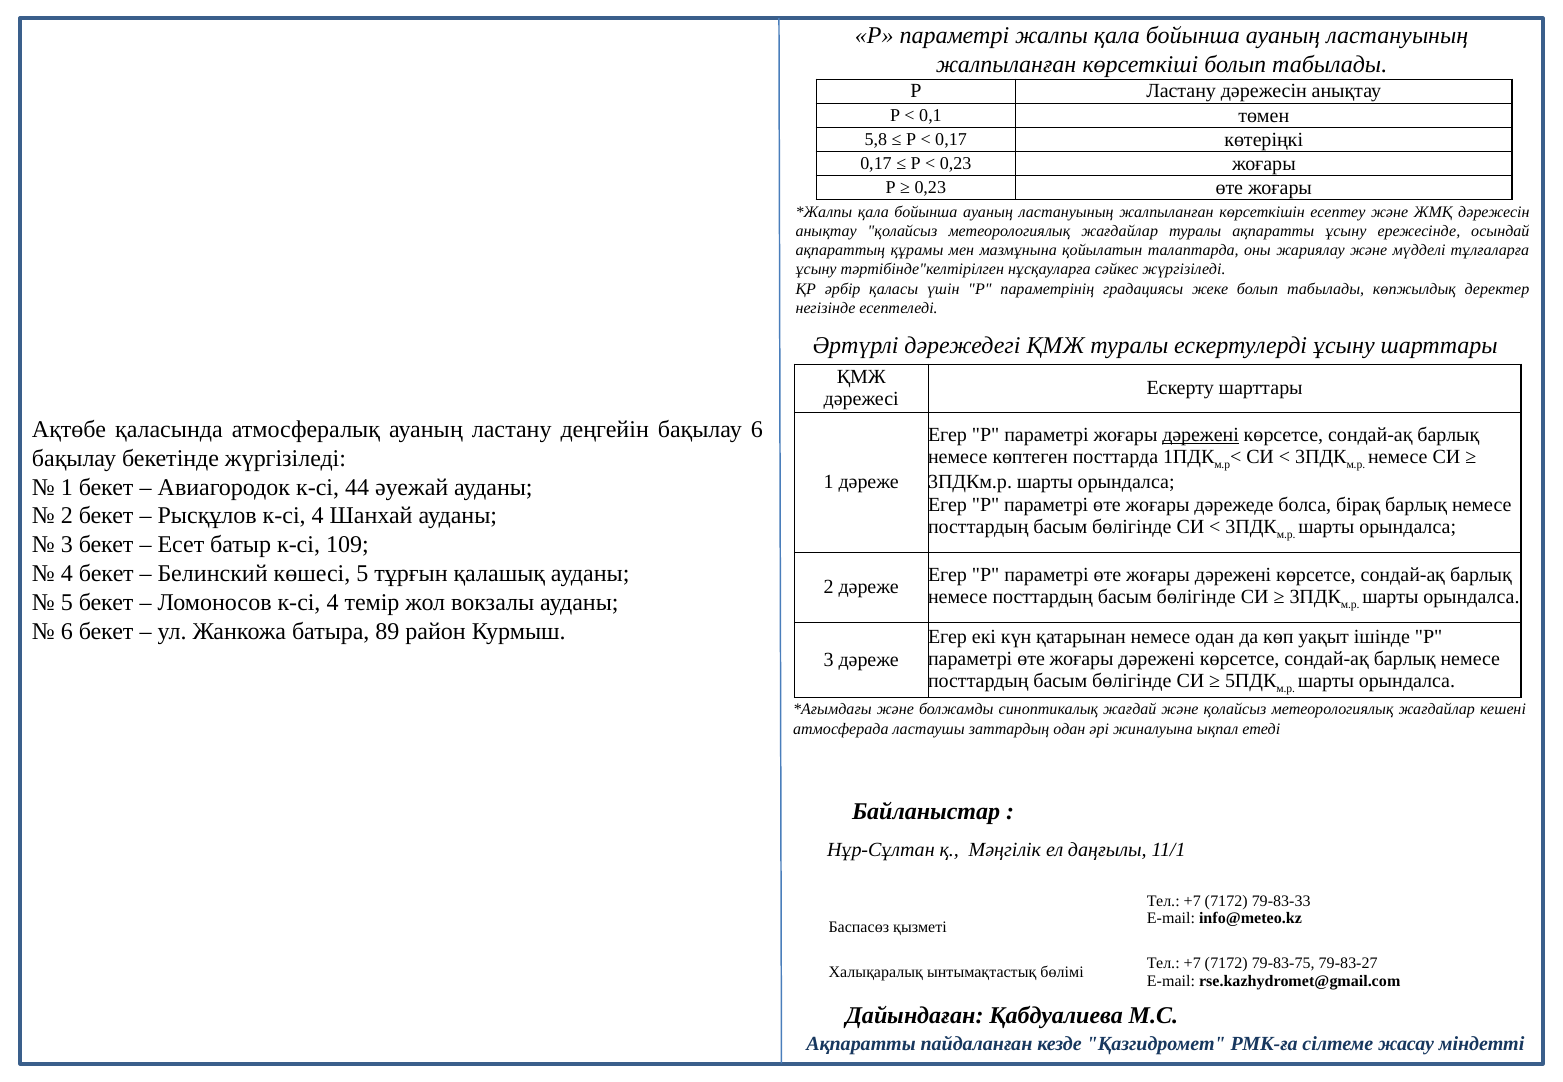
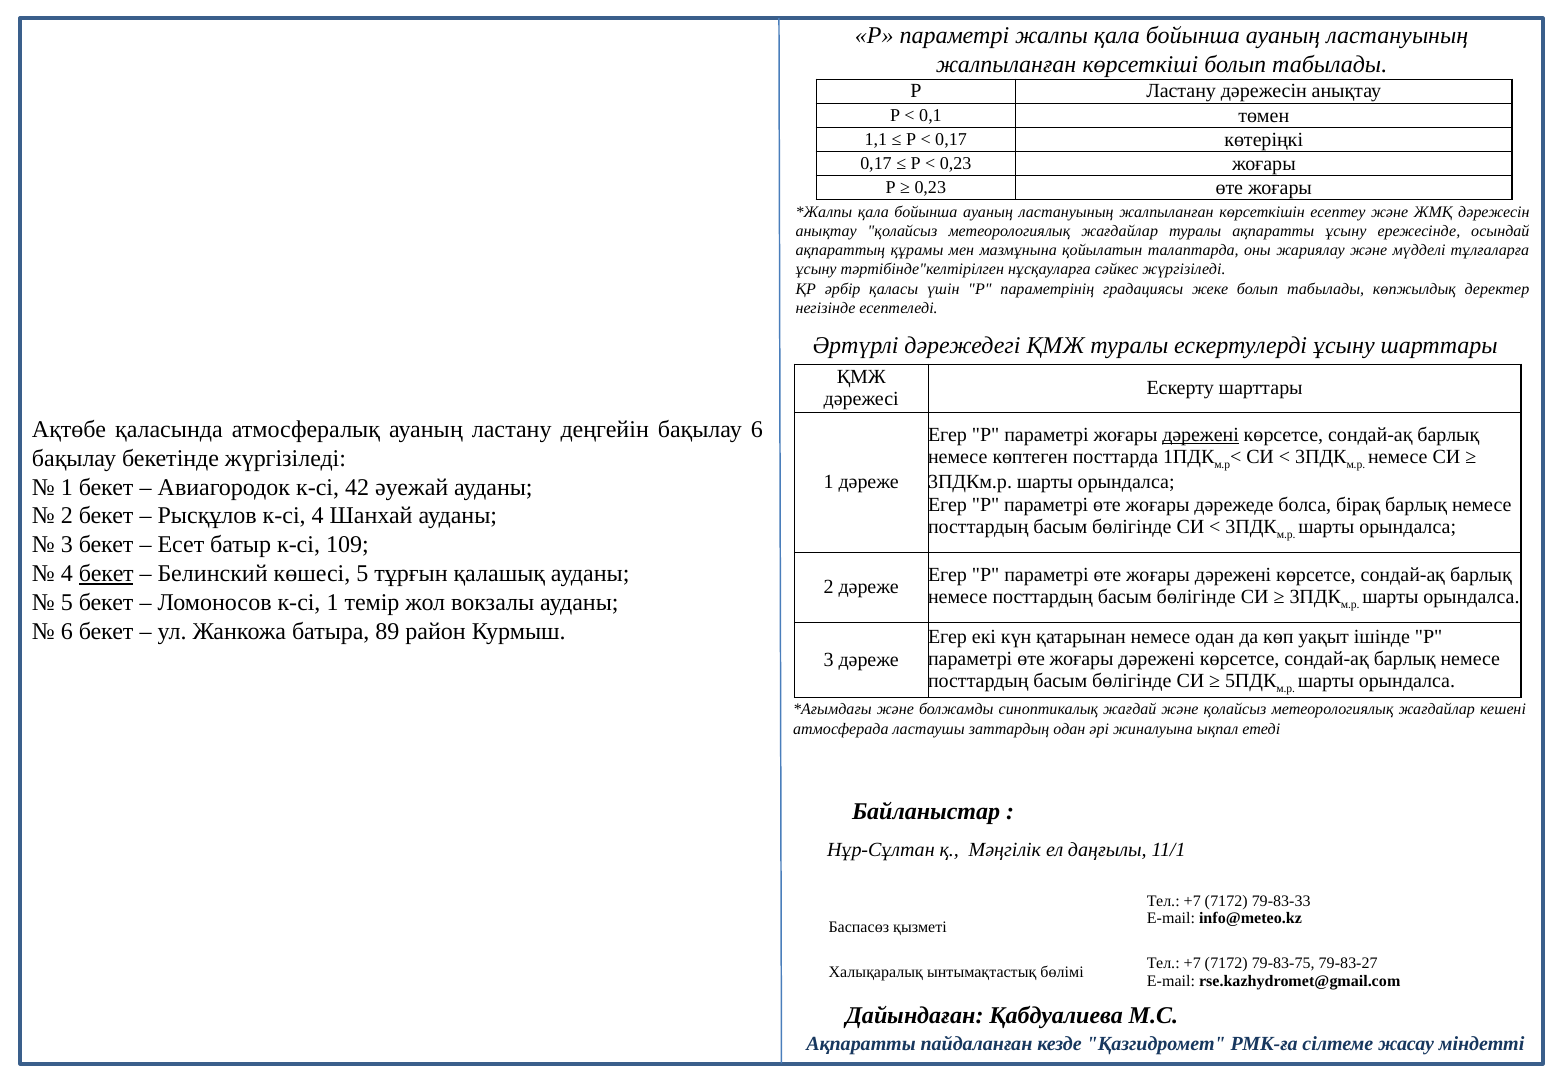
5,8: 5,8 -> 1,1
44: 44 -> 42
бекет at (106, 574) underline: none -> present
Ломоносов к-сі 4: 4 -> 1
